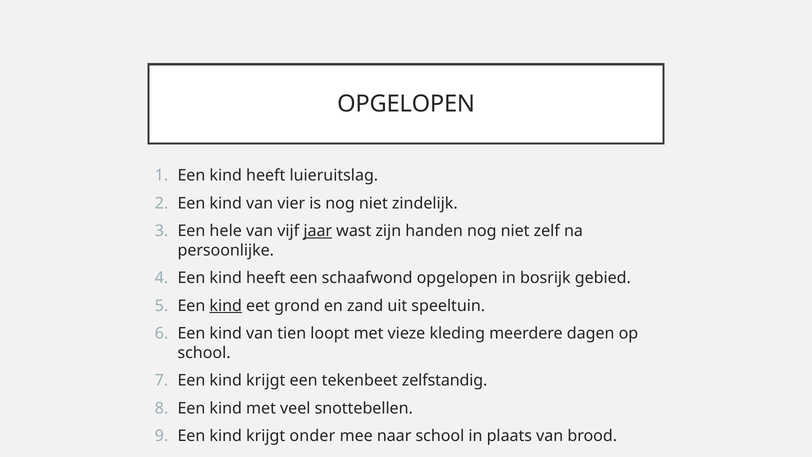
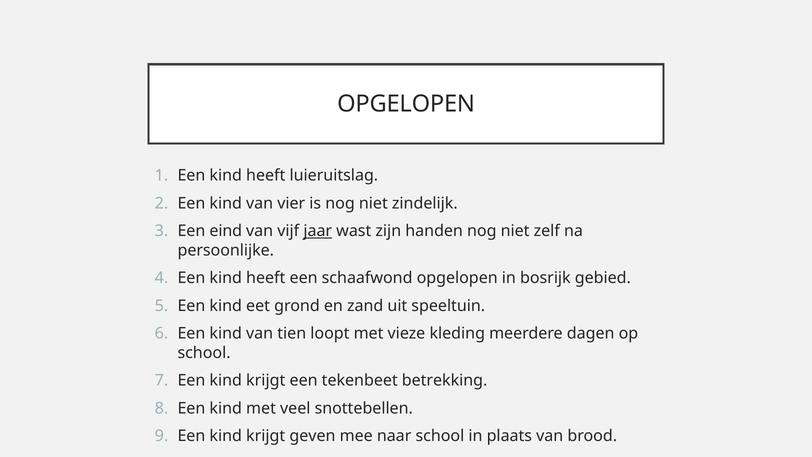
hele: hele -> eind
kind at (226, 306) underline: present -> none
zelfstandig: zelfstandig -> betrekking
onder: onder -> geven
